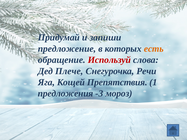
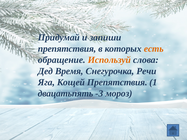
предложение at (67, 49): предложение -> препятствия
Используй colour: red -> orange
Плече: Плече -> Время
предложения: предложения -> двацатьпять
